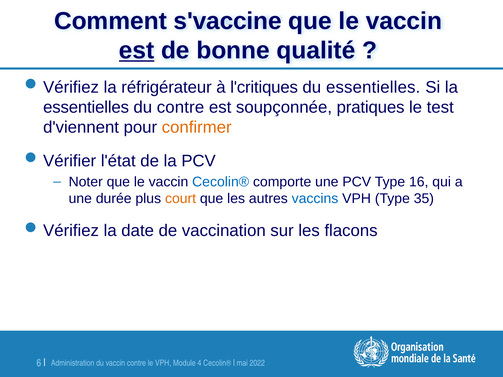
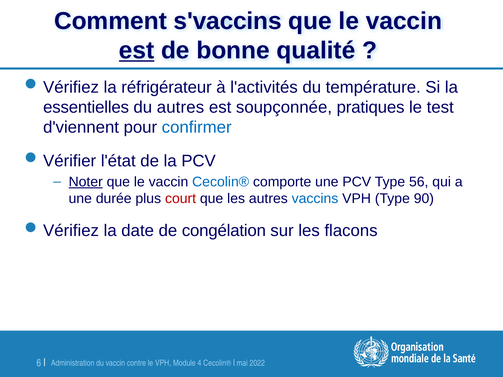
s'vaccine: s'vaccine -> s'vaccins
l'critiques: l'critiques -> l'activités
du essentielles: essentielles -> température
du contre: contre -> autres
confirmer colour: orange -> blue
Noter underline: none -> present
16: 16 -> 56
court colour: orange -> red
35: 35 -> 90
vaccination: vaccination -> congélation
